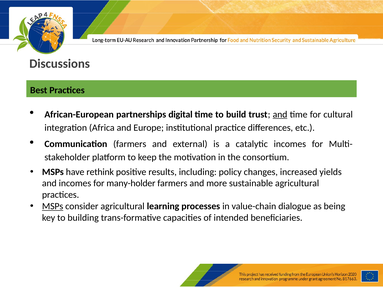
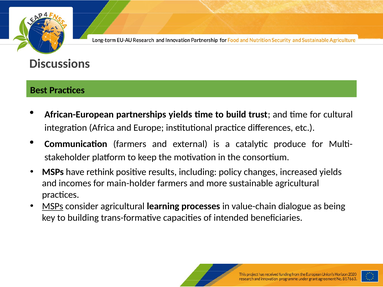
partnerships digital: digital -> yields
and at (280, 114) underline: present -> none
catalytic incomes: incomes -> produce
many-holder: many-holder -> main-holder
